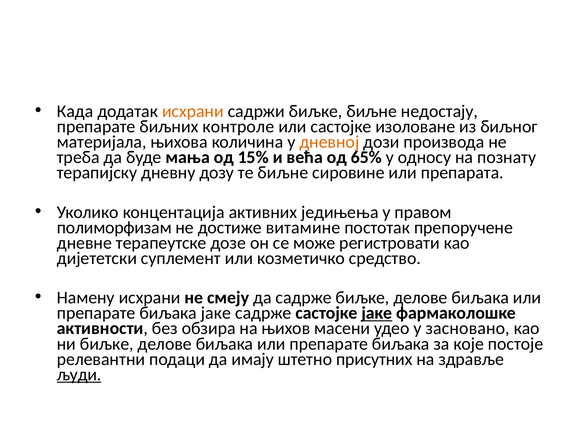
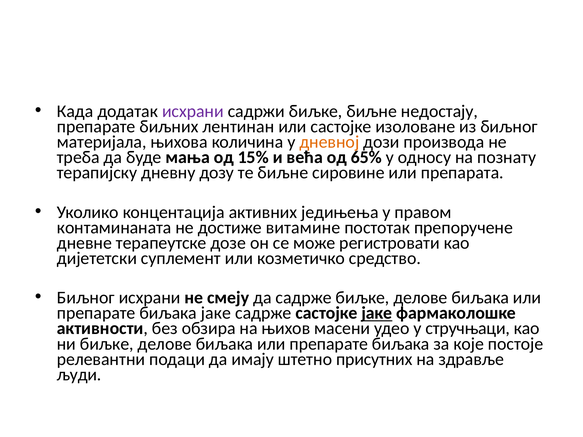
исхрани at (193, 111) colour: orange -> purple
контроле: контроле -> лентинан
полиморфизам: полиморфизам -> контаминаната
Намену at (86, 298): Намену -> Биљног
засновано: засновано -> стручњаци
људи underline: present -> none
